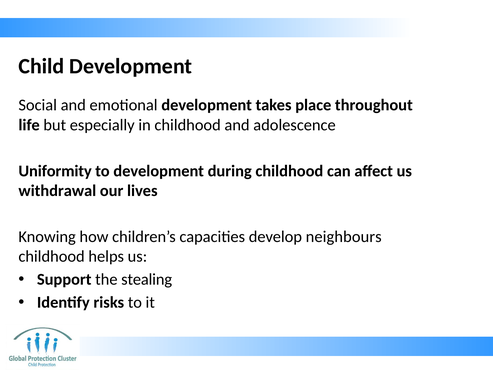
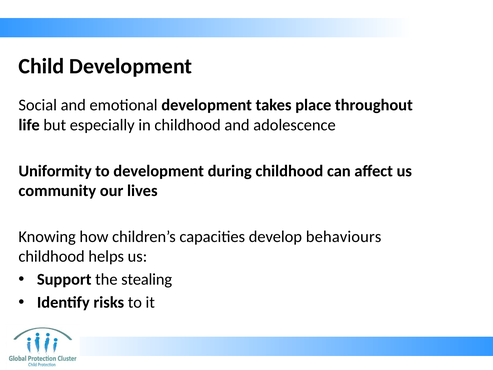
withdrawal: withdrawal -> community
neighbours: neighbours -> behaviours
